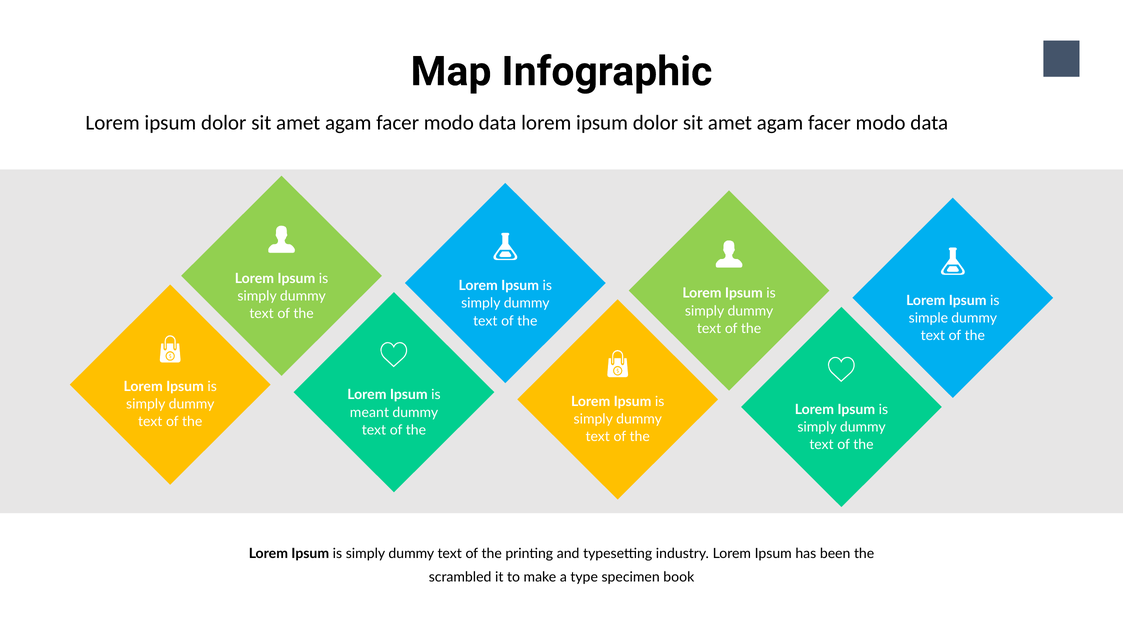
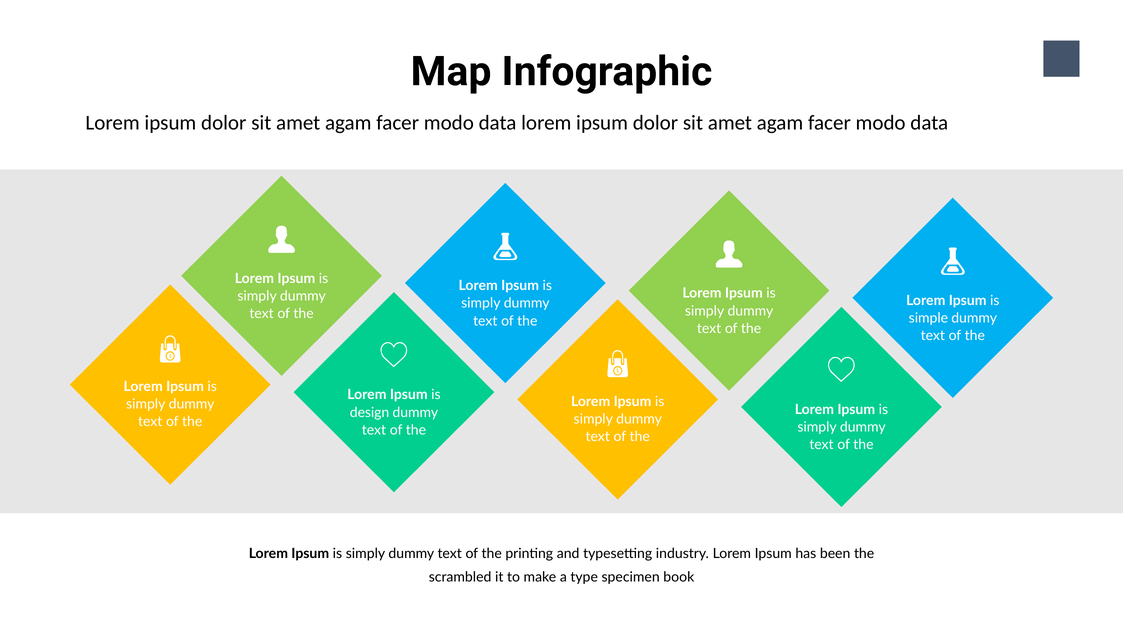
meant: meant -> design
